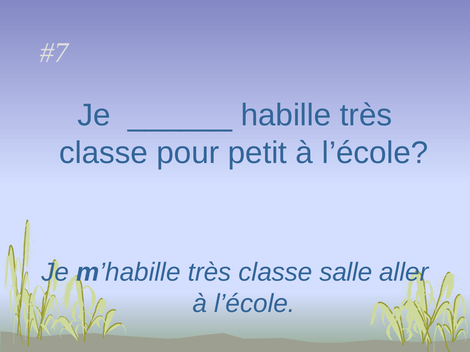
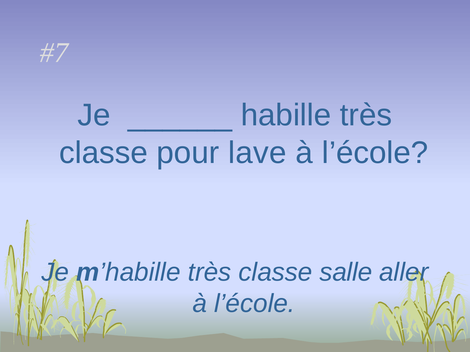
petit: petit -> lave
